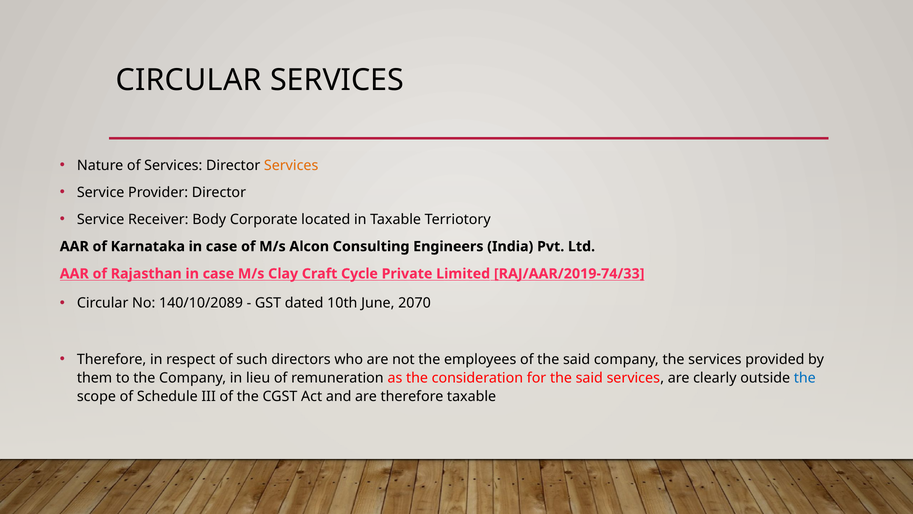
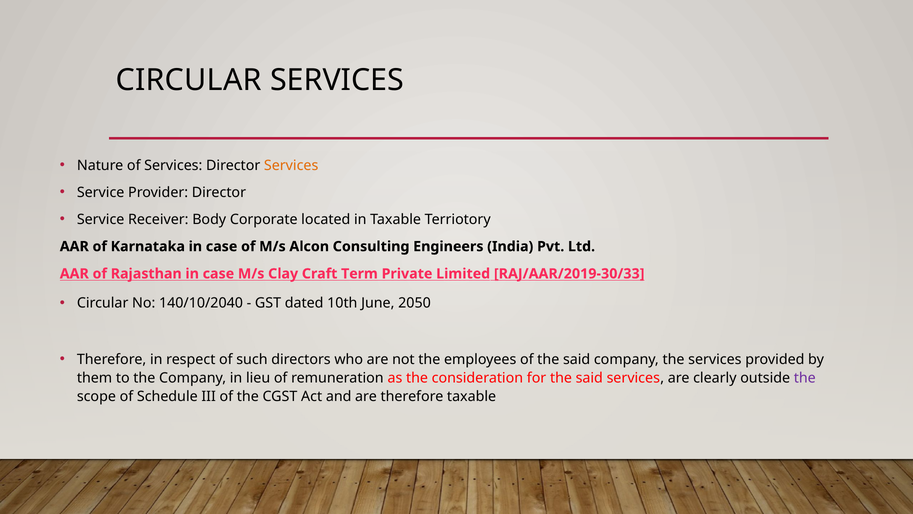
Cycle: Cycle -> Term
RAJ/AAR/2019‐74/33: RAJ/AAR/2019‐74/33 -> RAJ/AAR/2019‐30/33
140/10/2089: 140/10/2089 -> 140/10/2040
2070: 2070 -> 2050
the at (805, 377) colour: blue -> purple
